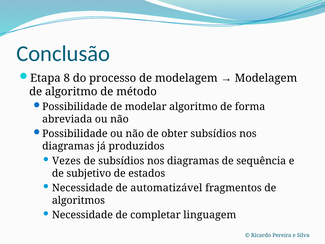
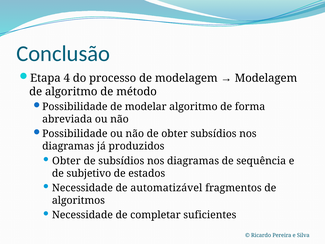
8: 8 -> 4
Vezes at (66, 161): Vezes -> Obter
linguagem: linguagem -> suficientes
